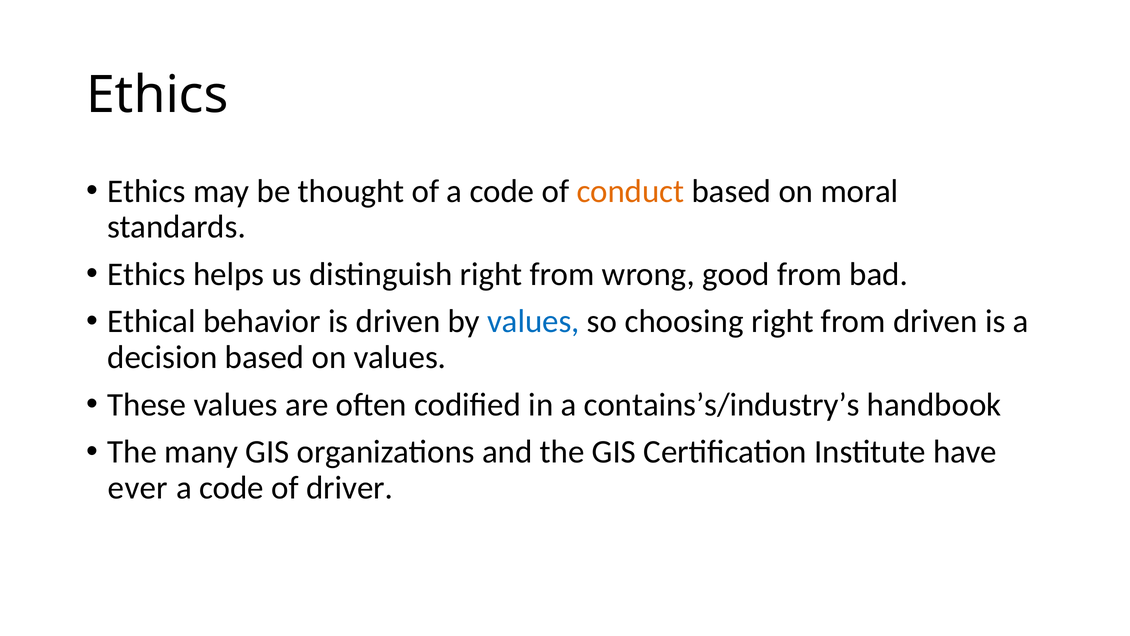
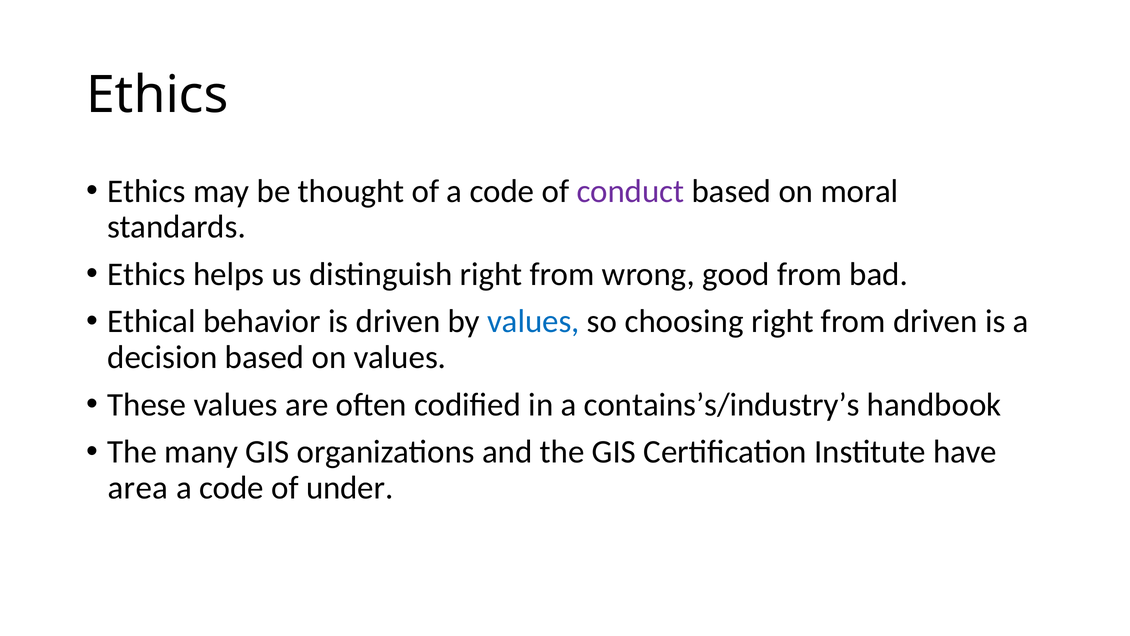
conduct colour: orange -> purple
ever: ever -> area
driver: driver -> under
